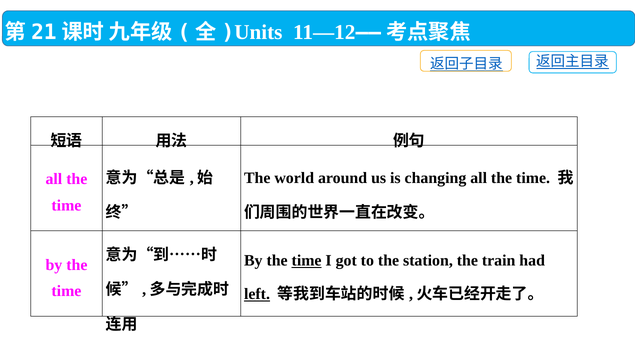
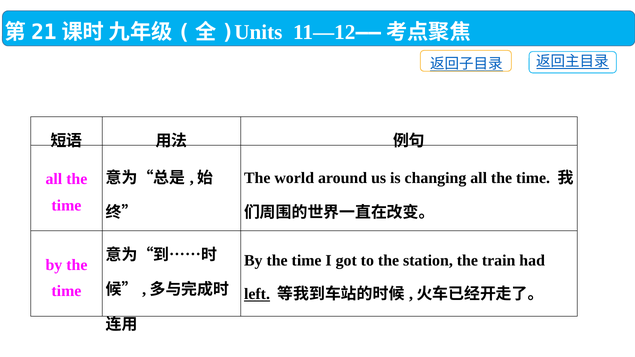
time at (307, 261) underline: present -> none
